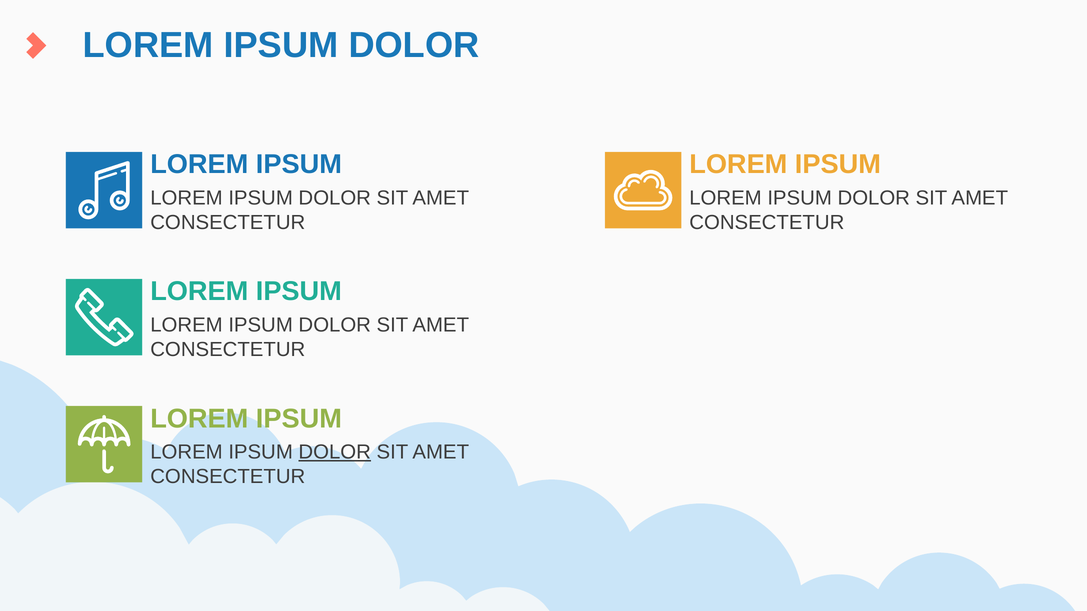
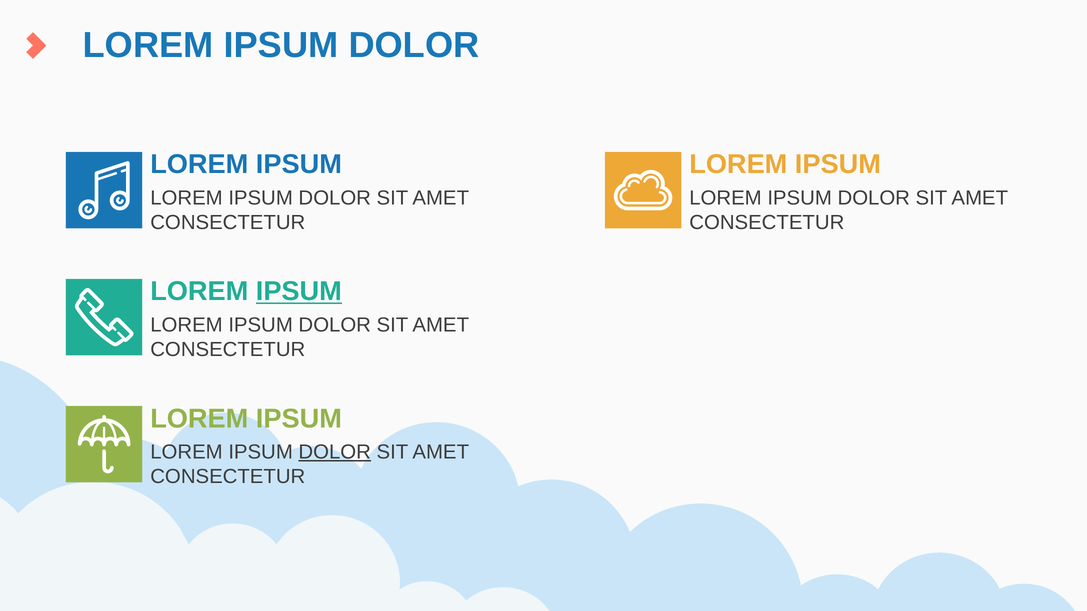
IPSUM at (299, 292) underline: none -> present
